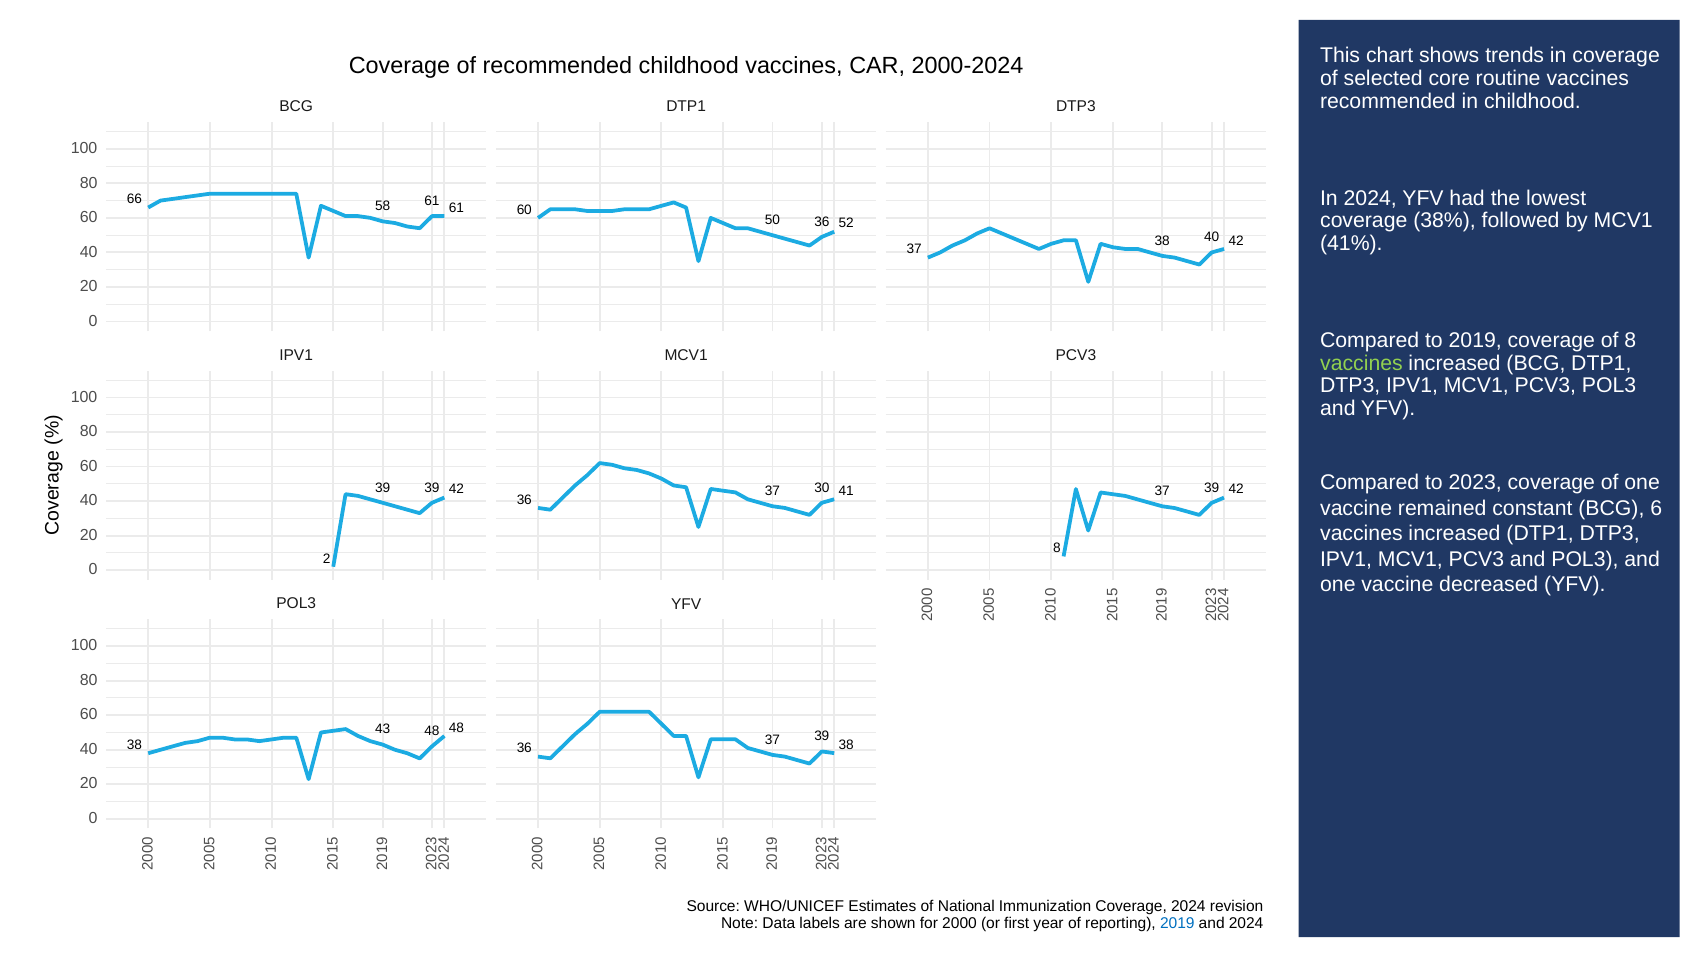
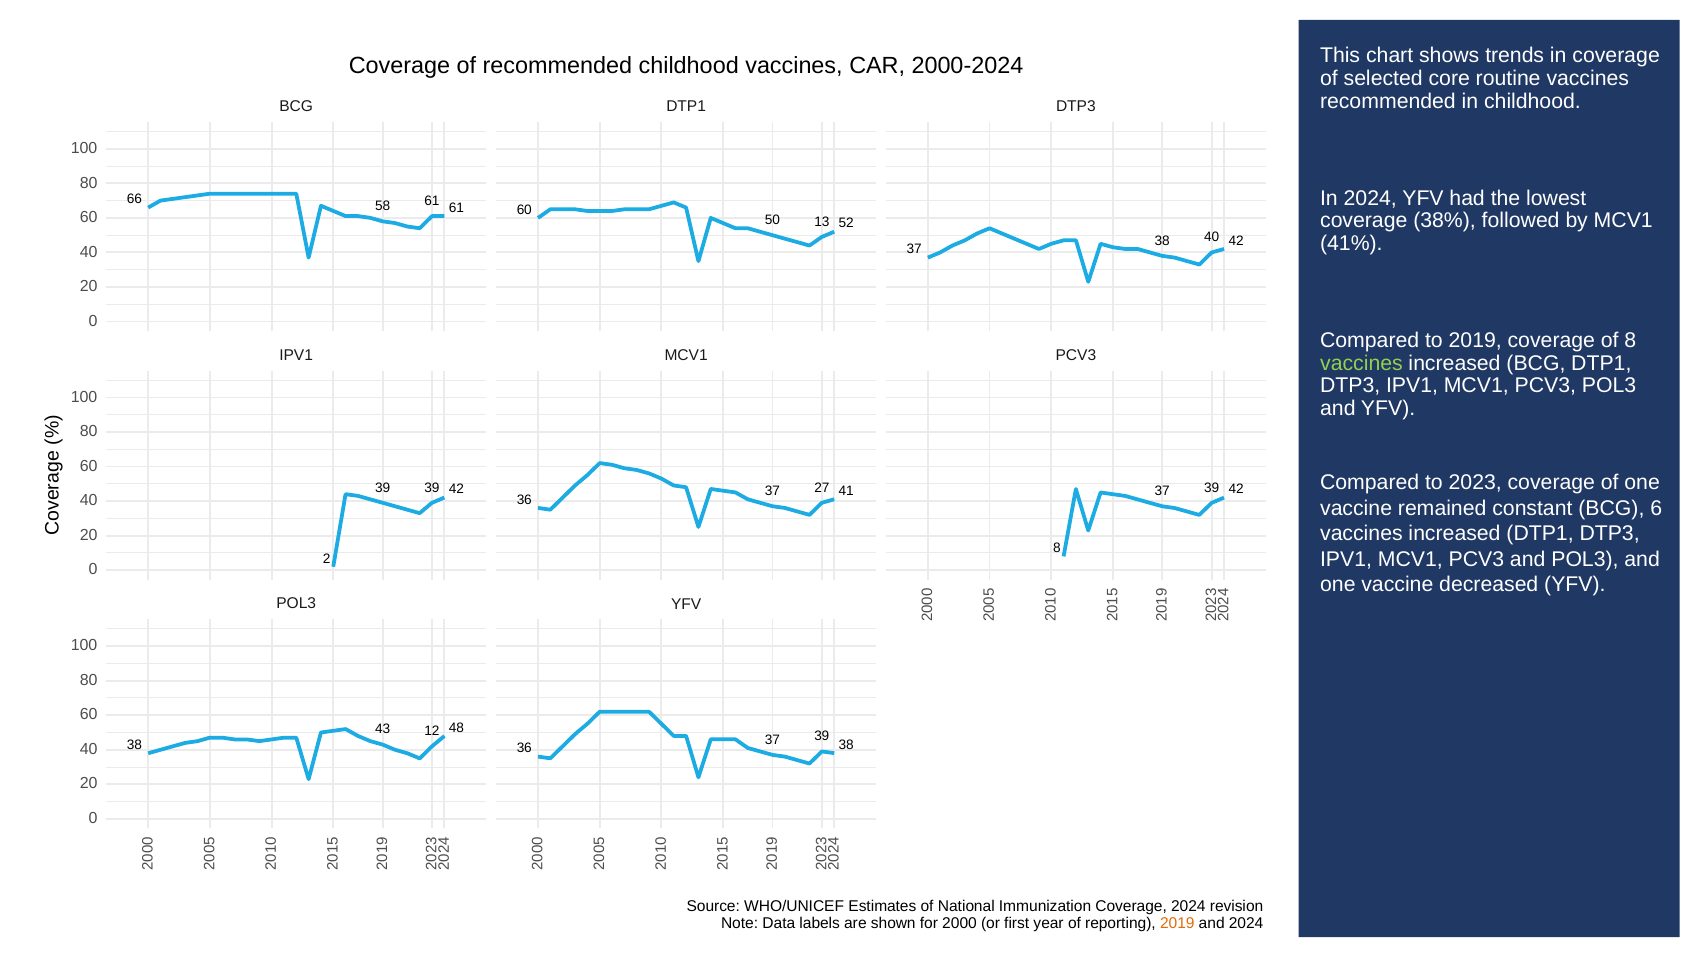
50 36: 36 -> 13
30: 30 -> 27
43 48: 48 -> 12
2019 at (1177, 923) colour: blue -> orange
